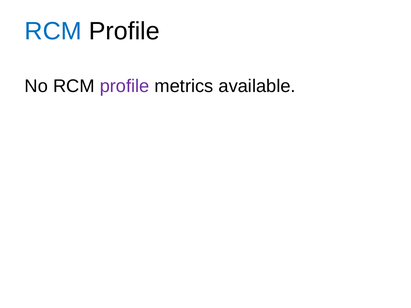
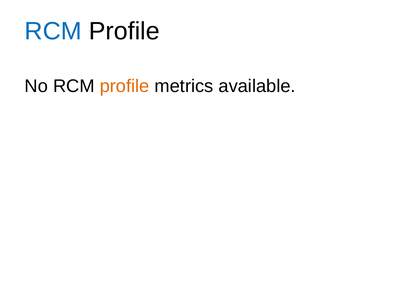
profile at (125, 86) colour: purple -> orange
